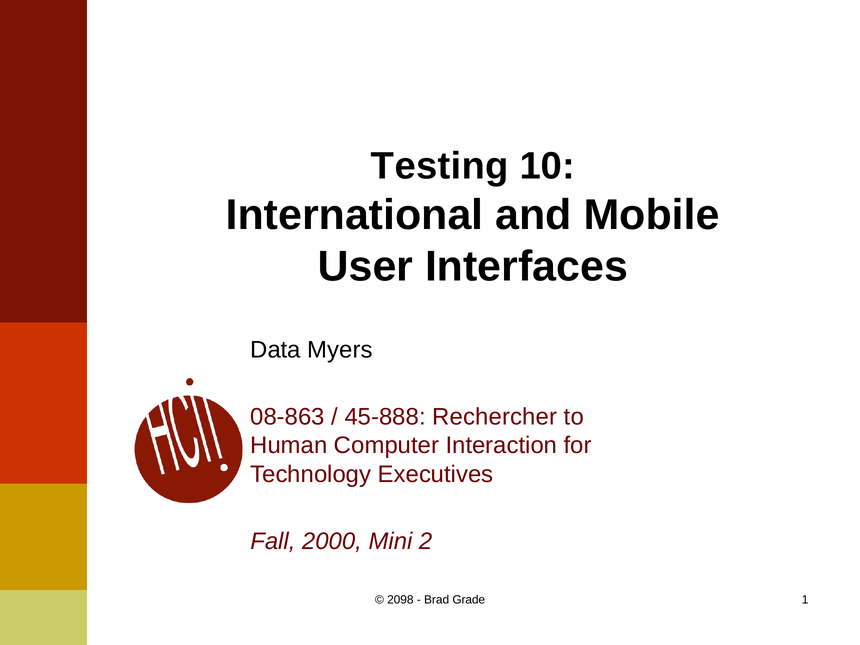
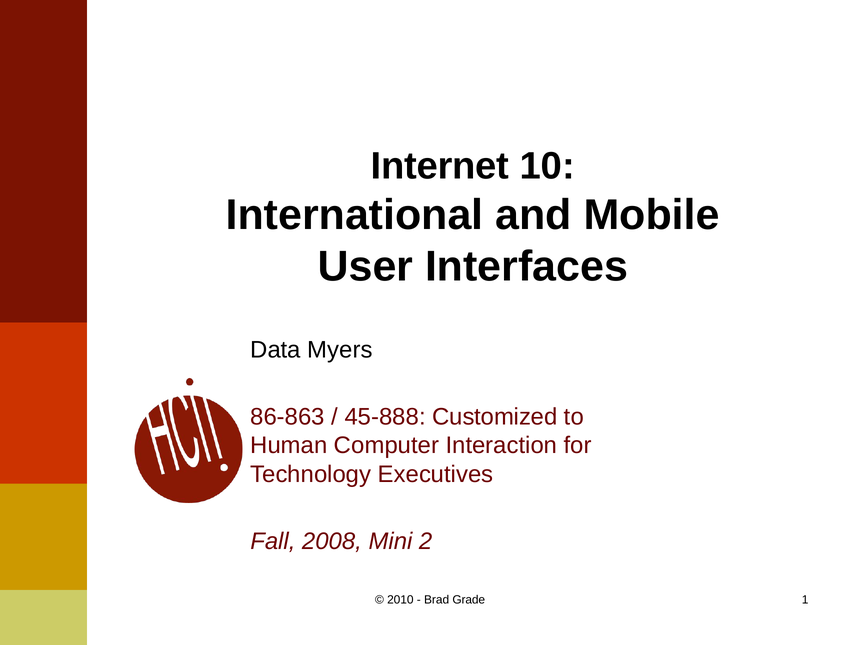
Testing: Testing -> Internet
08-863: 08-863 -> 86-863
Rechercher: Rechercher -> Customized
2000: 2000 -> 2008
2098: 2098 -> 2010
